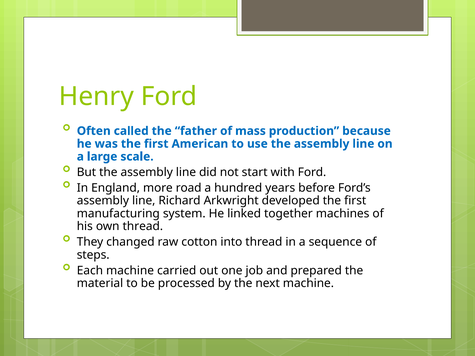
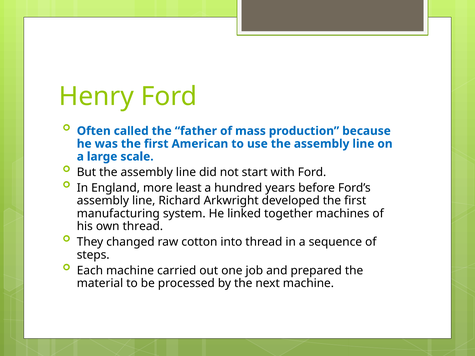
road: road -> least
